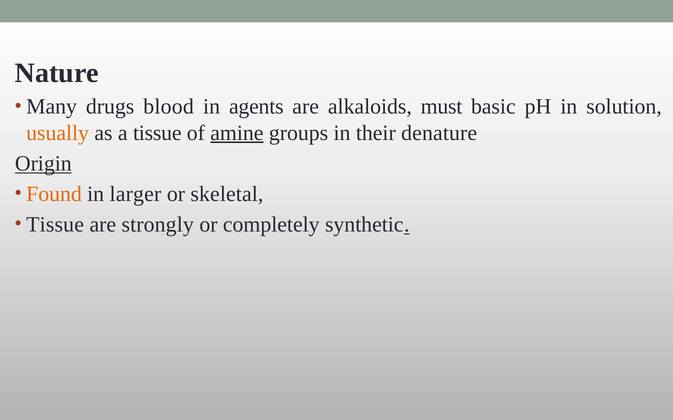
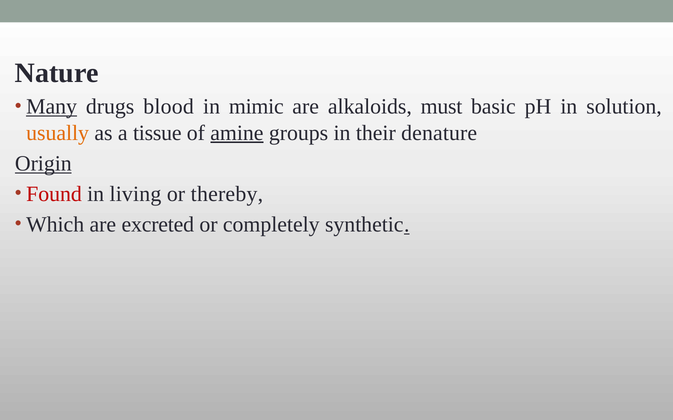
Many underline: none -> present
agents: agents -> mimic
Found colour: orange -> red
larger: larger -> living
skeletal: skeletal -> thereby
Tissue at (55, 225): Tissue -> Which
strongly: strongly -> excreted
